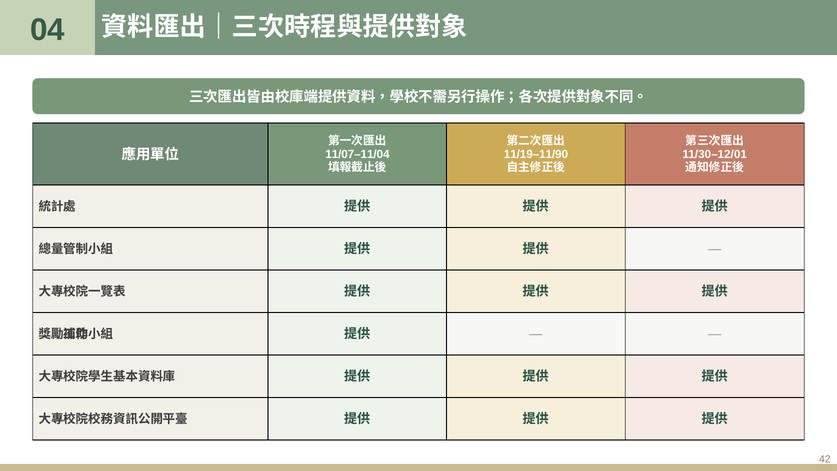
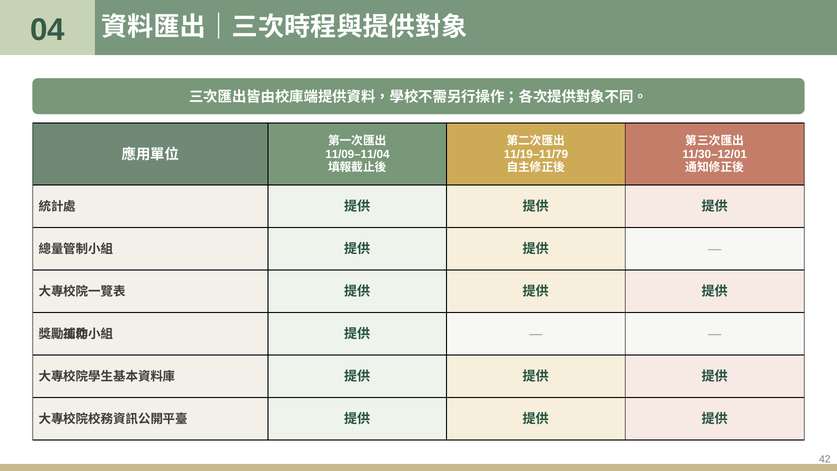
11/07–11/04: 11/07–11/04 -> 11/09–11/04
11/19–11/90: 11/19–11/90 -> 11/19–11/79
